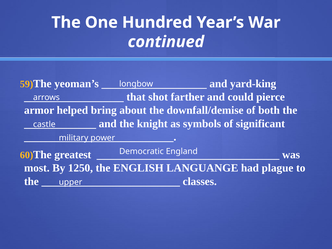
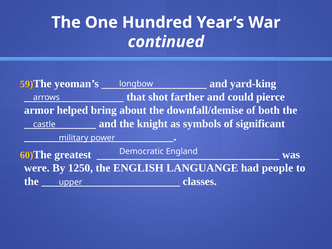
most: most -> were
plague: plague -> people
